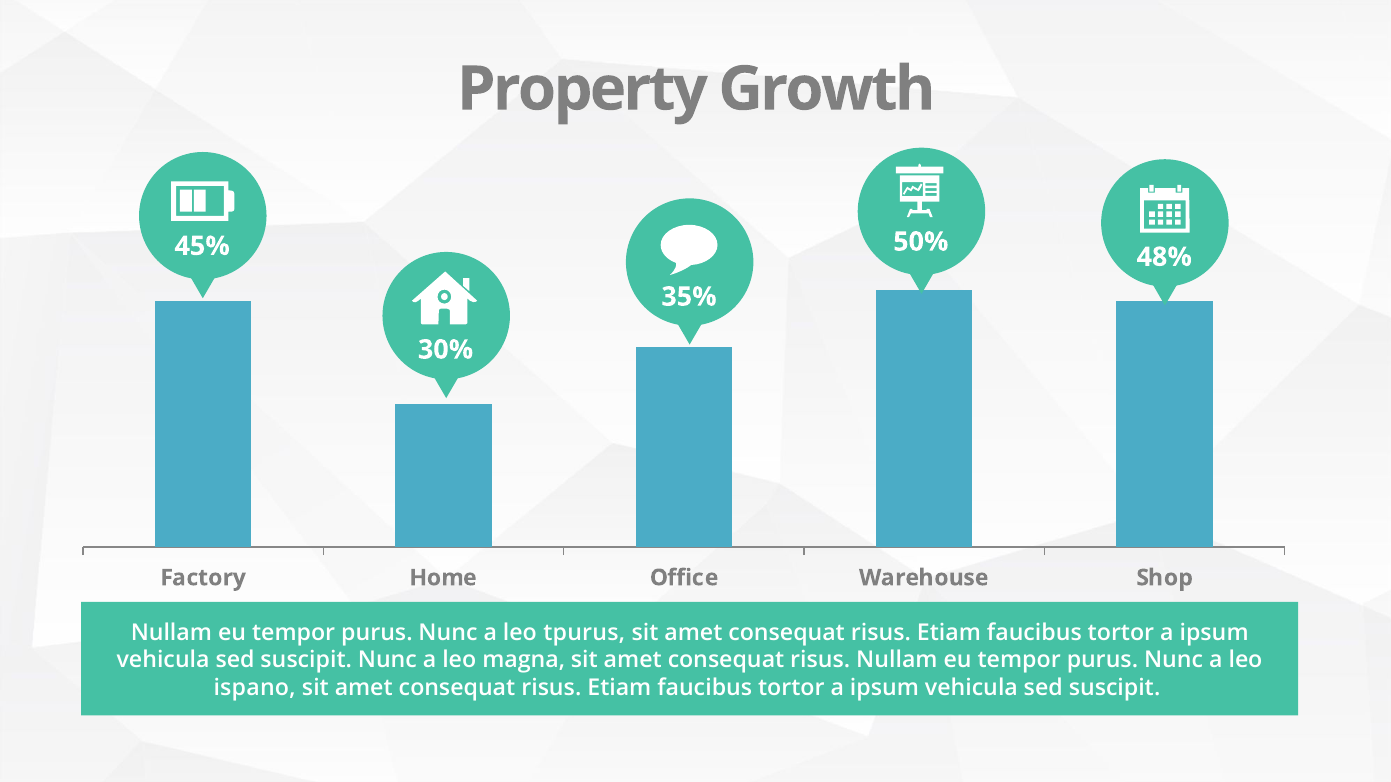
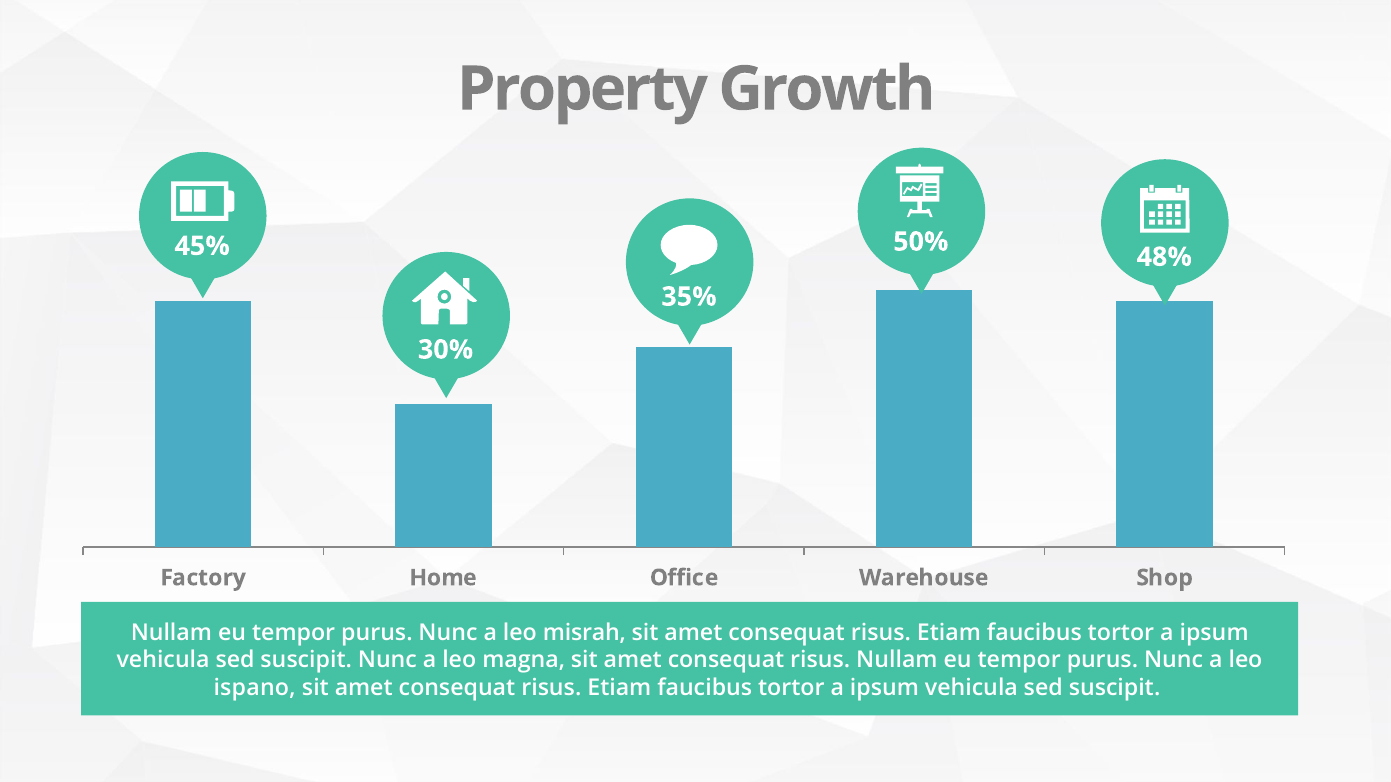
tpurus: tpurus -> misrah
